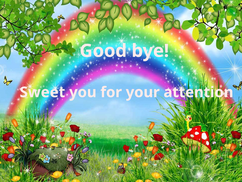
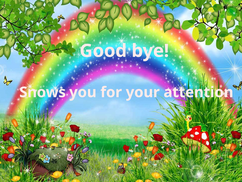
Sweet: Sweet -> Snows
